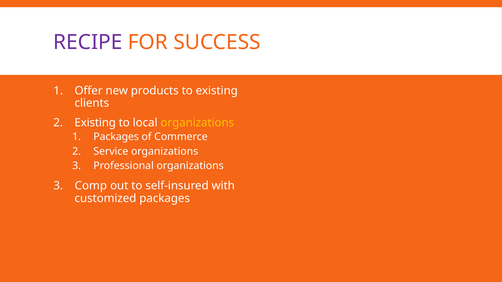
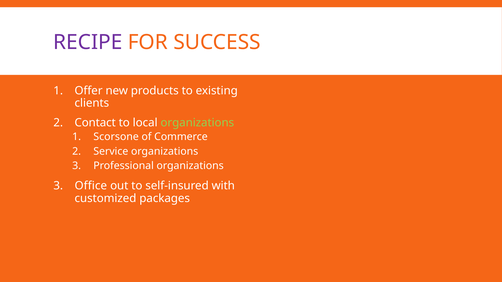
Existing at (95, 123): Existing -> Contact
organizations at (197, 123) colour: yellow -> light green
Packages at (116, 137): Packages -> Scorsone
Comp: Comp -> Office
